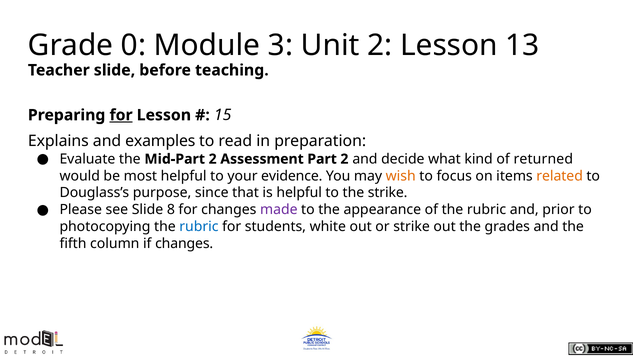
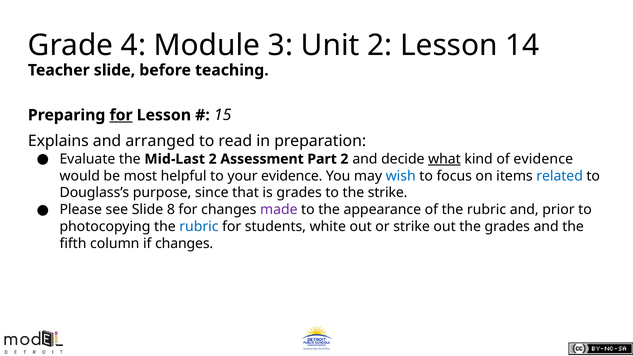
0: 0 -> 4
13: 13 -> 14
examples: examples -> arranged
Mid-Part: Mid-Part -> Mid-Last
what underline: none -> present
of returned: returned -> evidence
wish colour: orange -> blue
related colour: orange -> blue
is helpful: helpful -> grades
